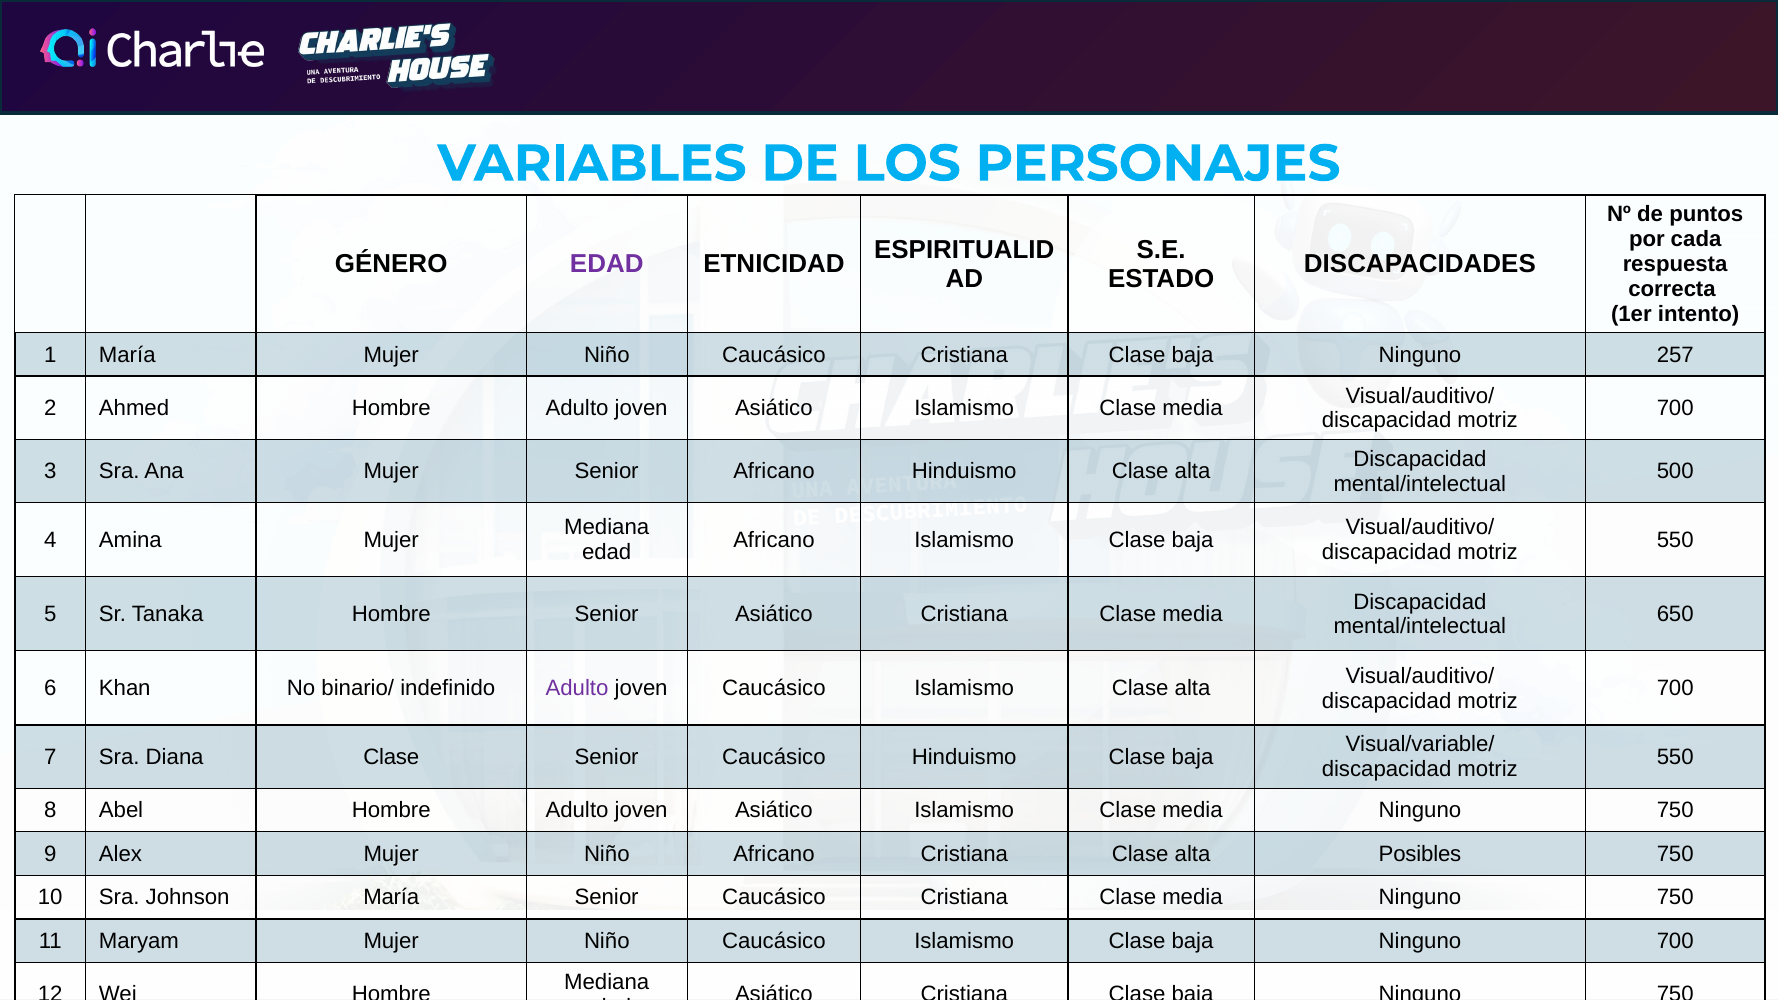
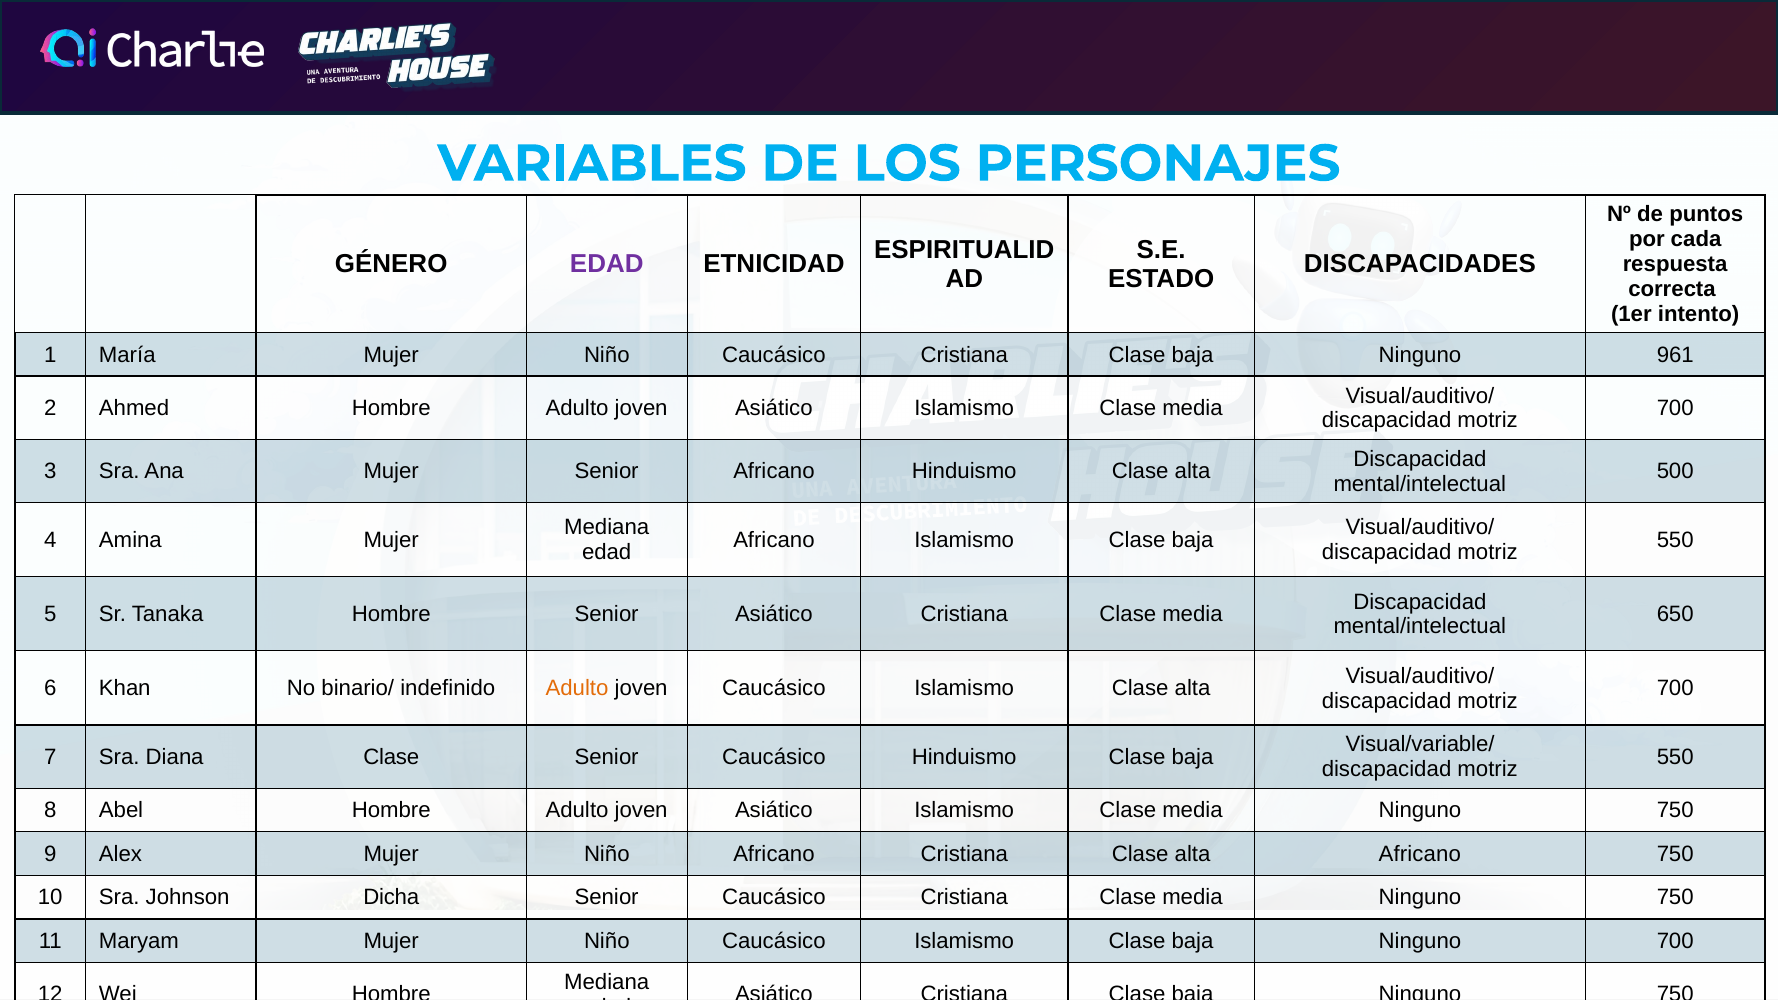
257: 257 -> 961
Adulto at (577, 688) colour: purple -> orange
alta Posibles: Posibles -> Africano
Johnson María: María -> Dicha
